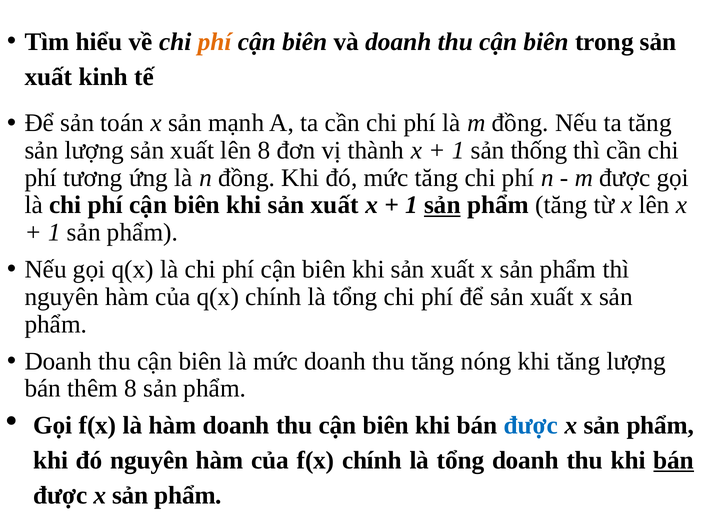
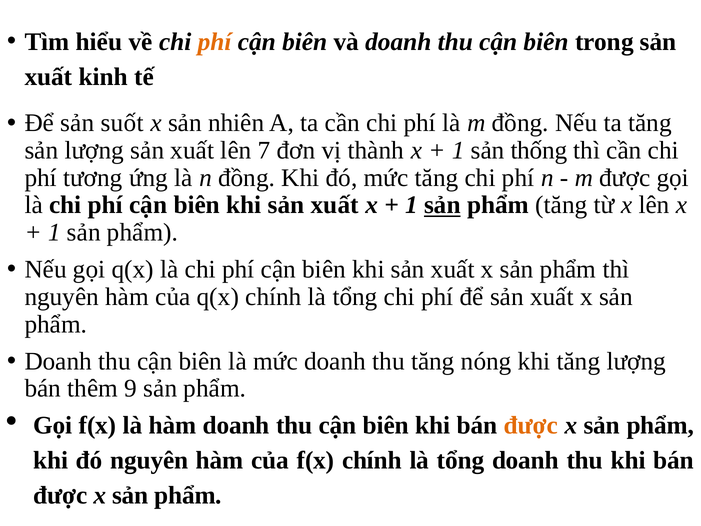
toán: toán -> suốt
mạnh: mạnh -> nhiên
lên 8: 8 -> 7
thêm 8: 8 -> 9
được at (531, 425) colour: blue -> orange
bán at (674, 460) underline: present -> none
